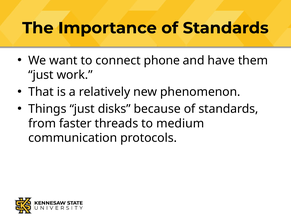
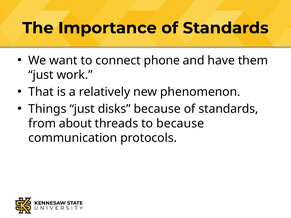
faster: faster -> about
to medium: medium -> because
